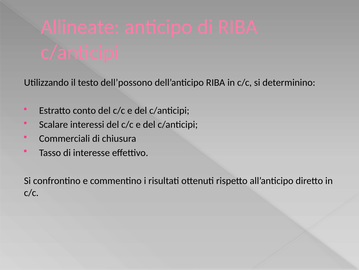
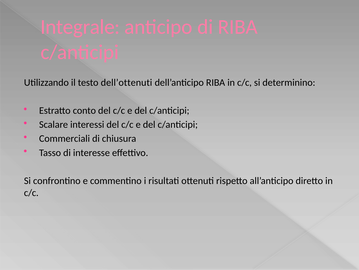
Allineate: Allineate -> Integrale
dell’possono: dell’possono -> dell’ottenuti
